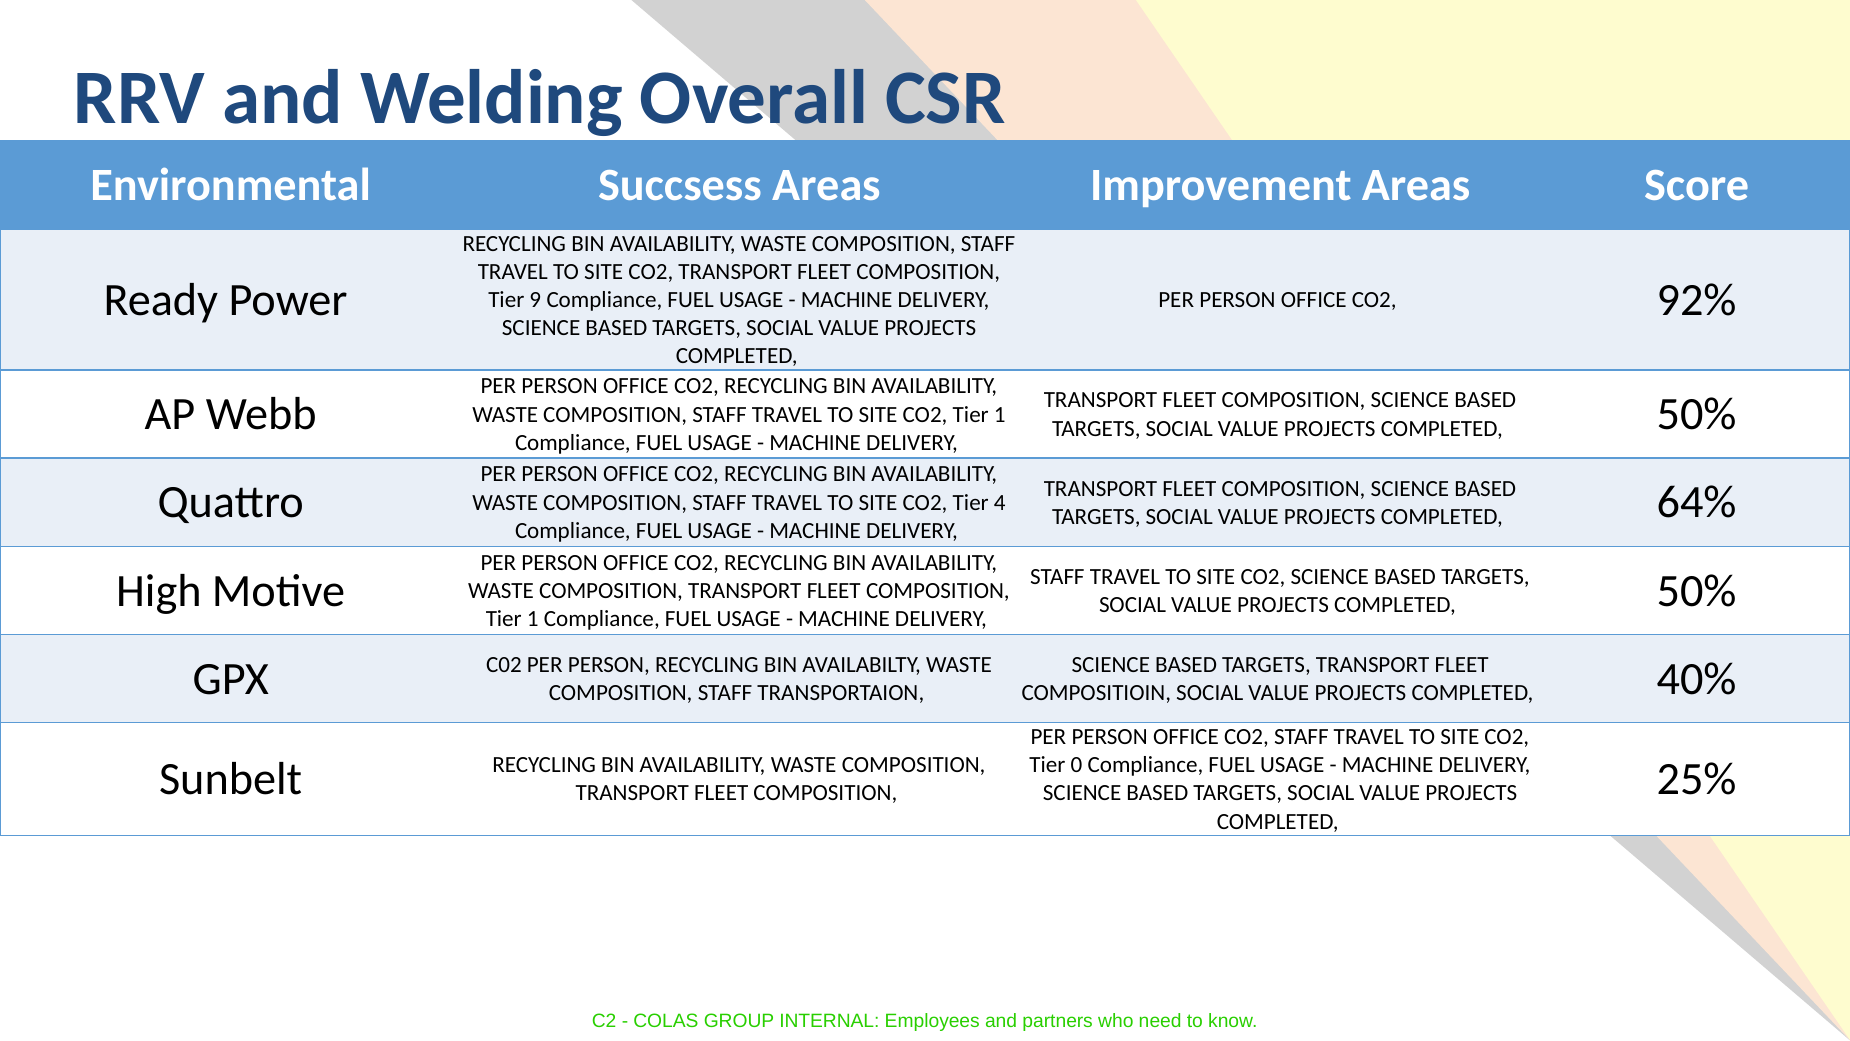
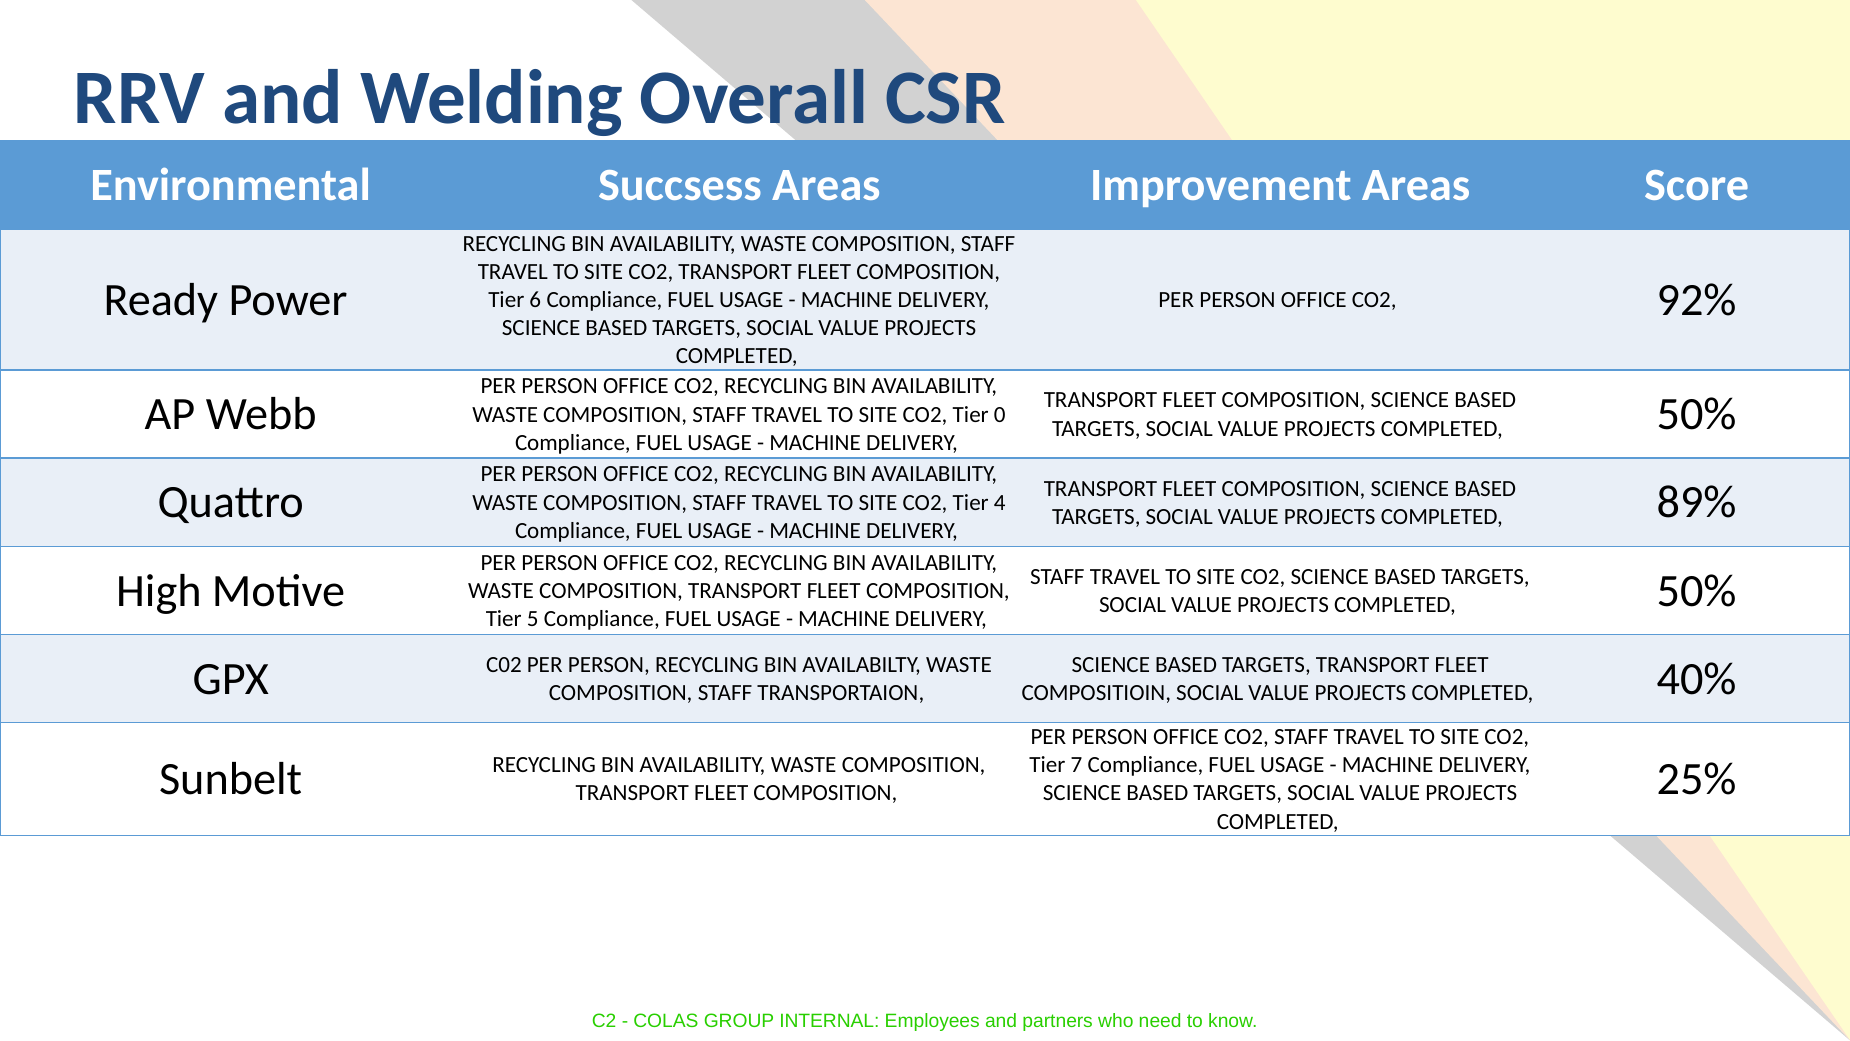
9: 9 -> 6
CO2 Tier 1: 1 -> 0
64%: 64% -> 89%
1 at (533, 619): 1 -> 5
0: 0 -> 7
